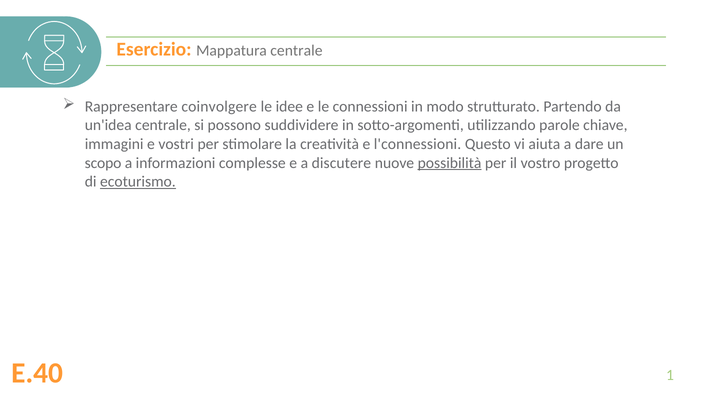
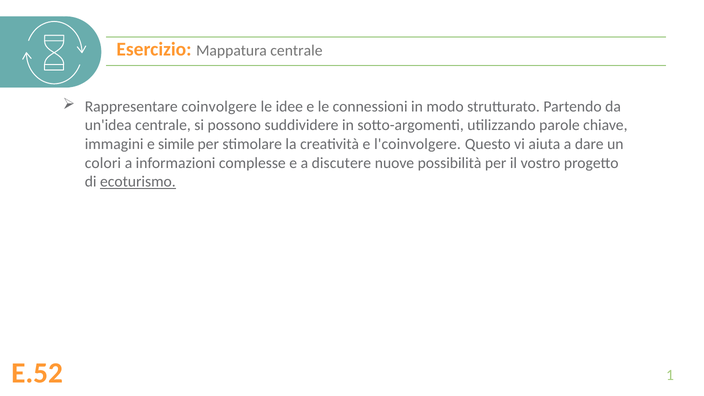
vostri: vostri -> simile
l'connessioni: l'connessioni -> l'coinvolgere
scopo: scopo -> colori
possibilità underline: present -> none
E.40: E.40 -> E.52
